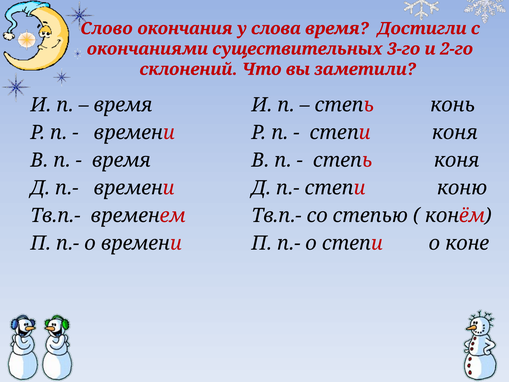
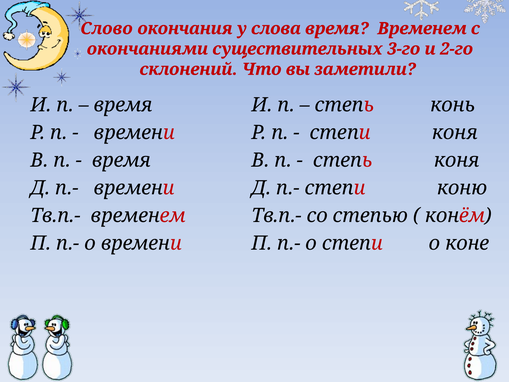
время Достигли: Достигли -> Временем
